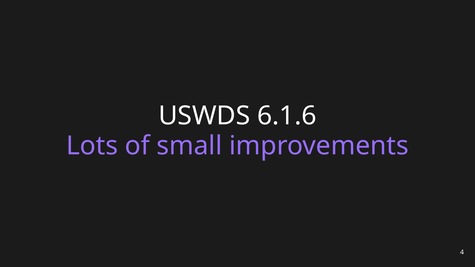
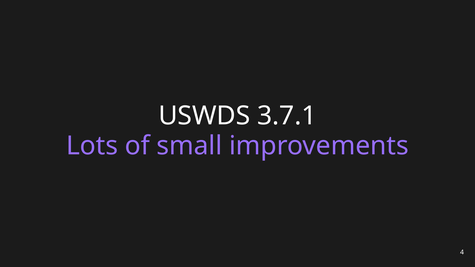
6.1.6: 6.1.6 -> 3.7.1
